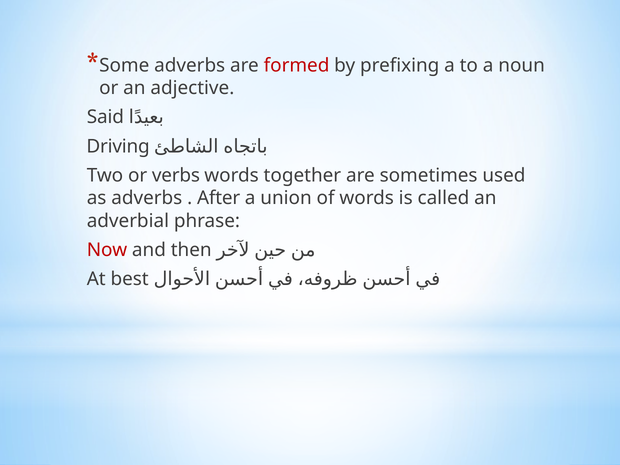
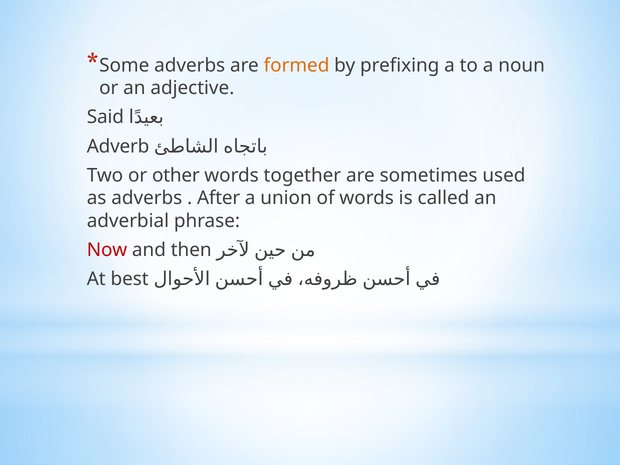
formed colour: red -> orange
Driving: Driving -> Adverb
verbs: verbs -> other
